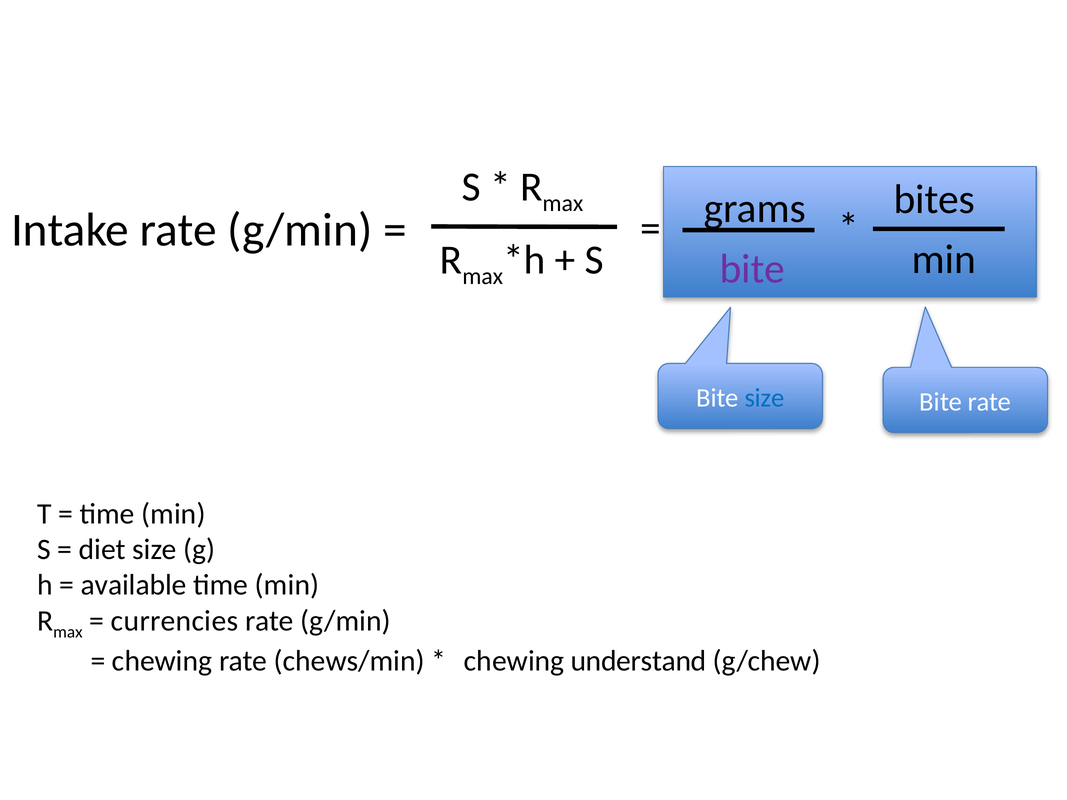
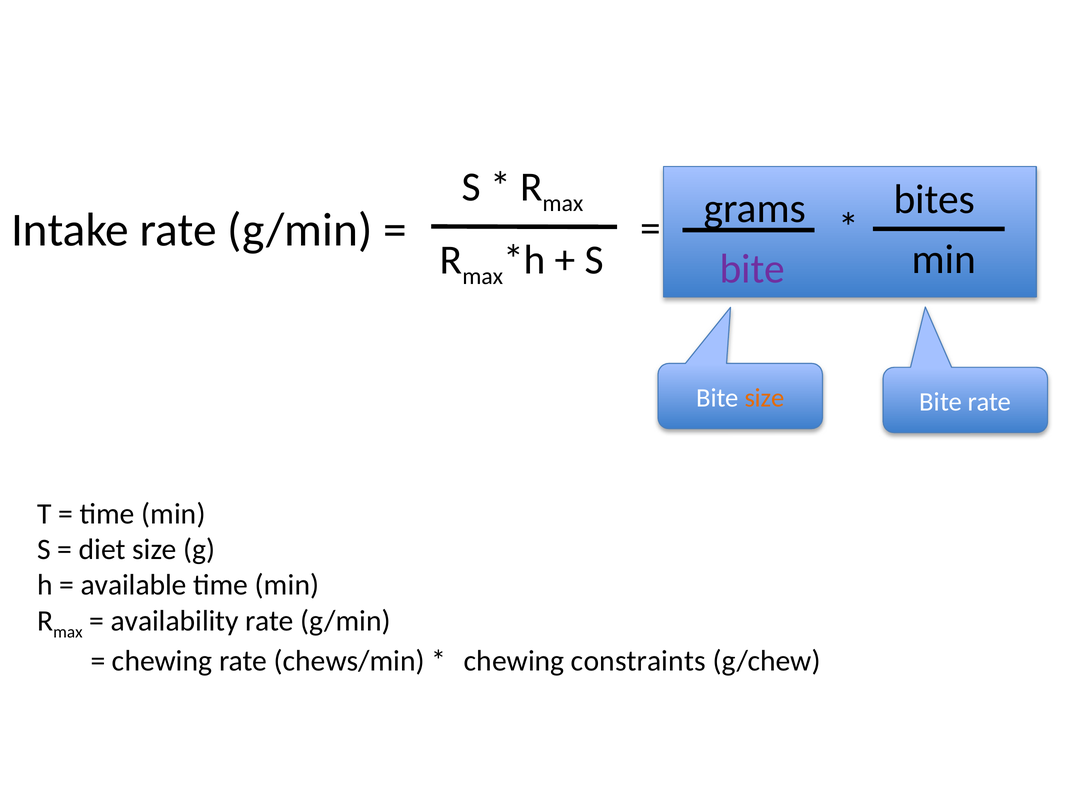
size at (765, 398) colour: blue -> orange
currencies: currencies -> availability
understand: understand -> constraints
